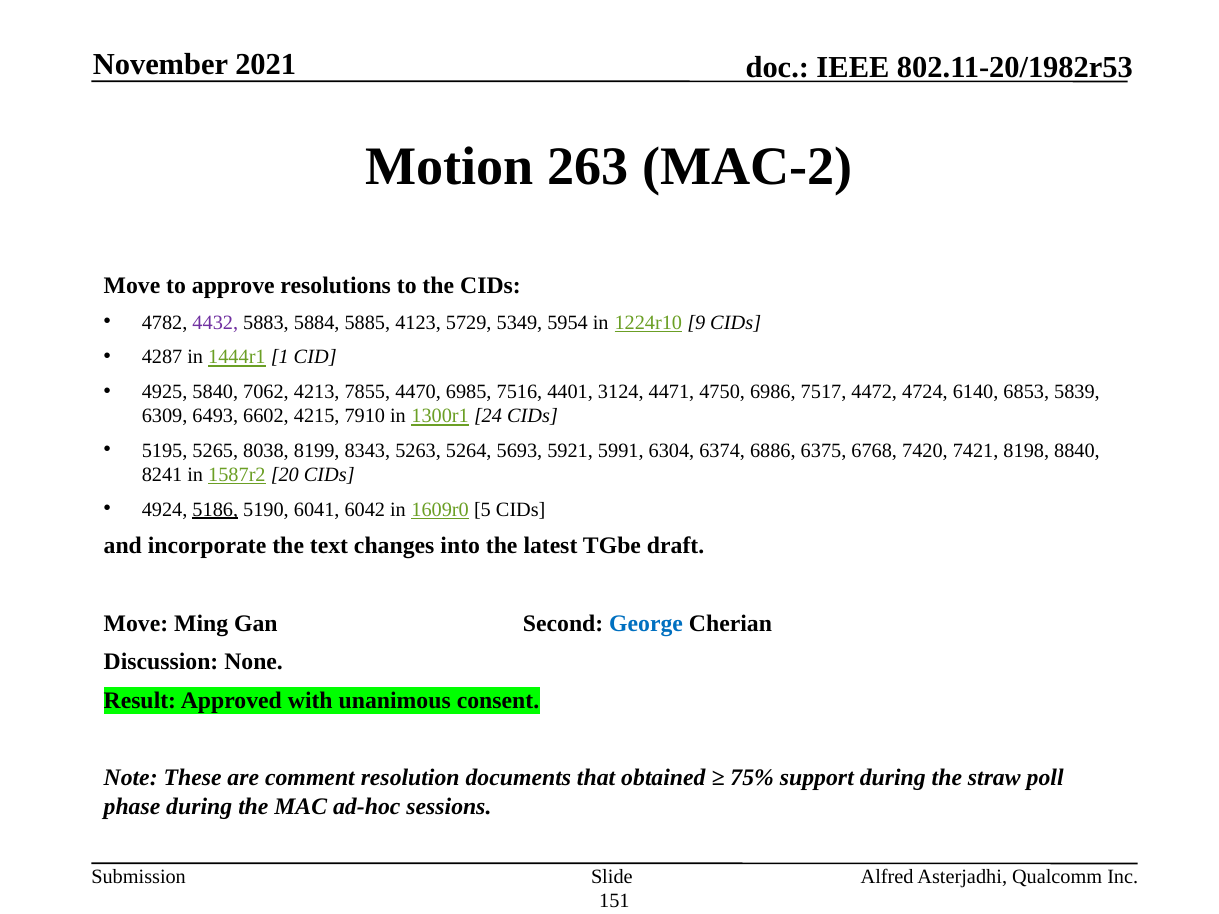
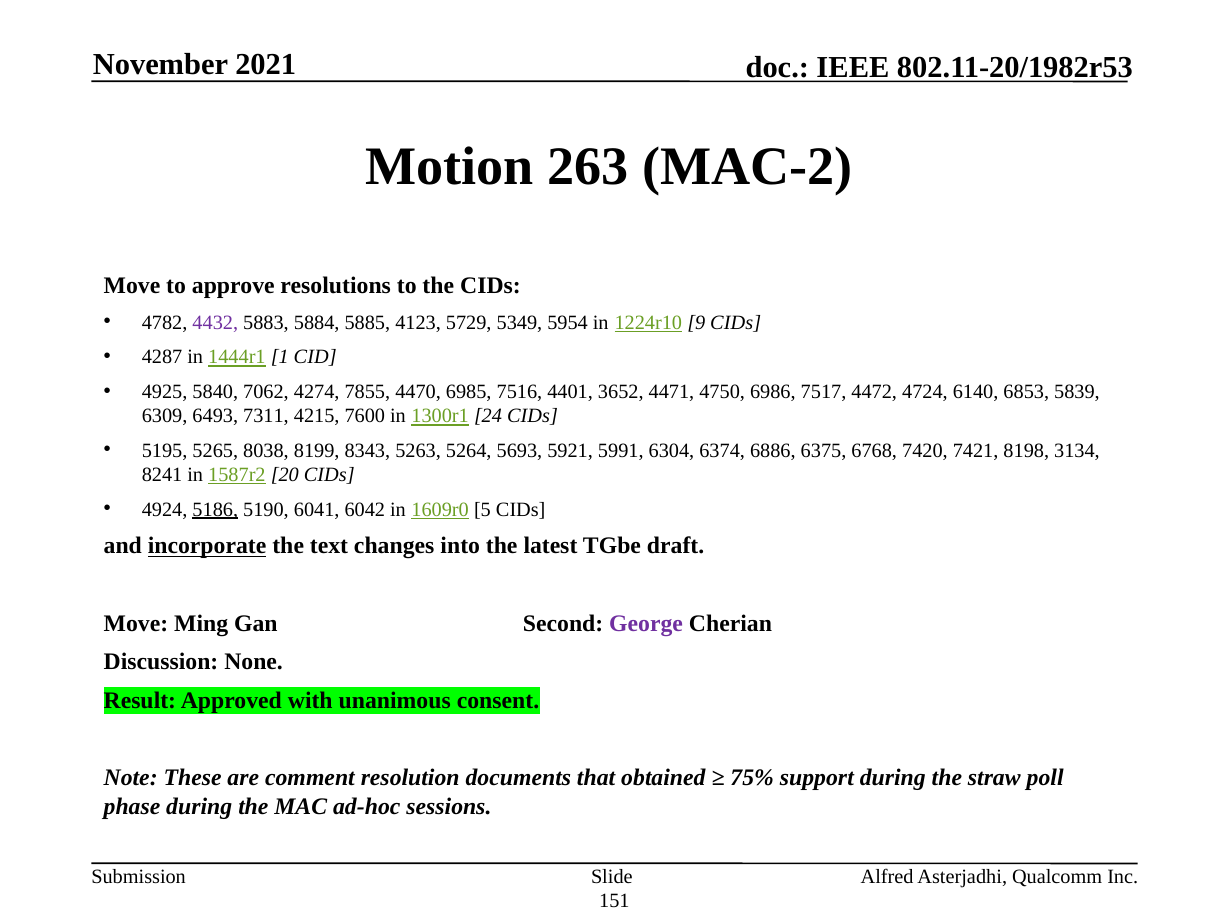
4213: 4213 -> 4274
3124: 3124 -> 3652
6602: 6602 -> 7311
7910: 7910 -> 7600
8840: 8840 -> 3134
incorporate underline: none -> present
George colour: blue -> purple
